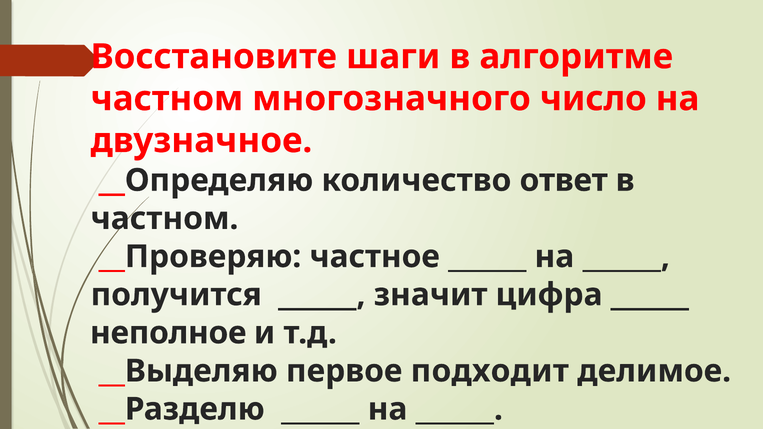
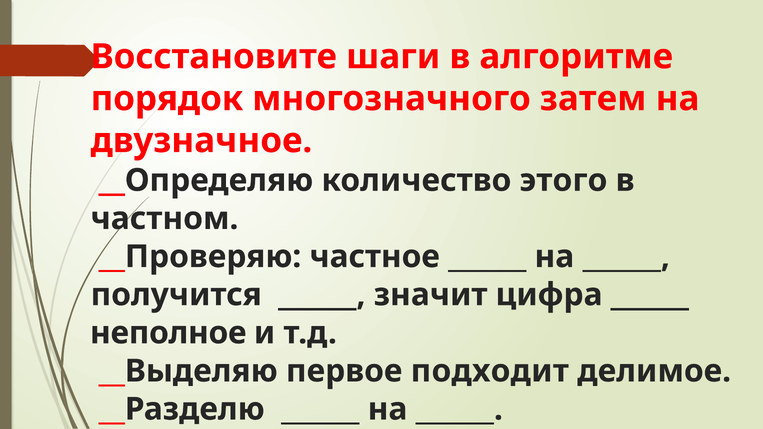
частном at (167, 99): частном -> порядок
число: число -> затем
количество ответ: ответ -> этого
